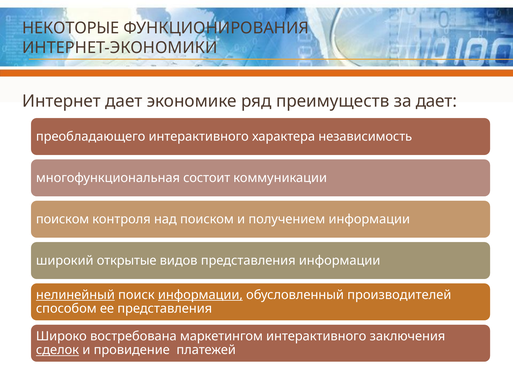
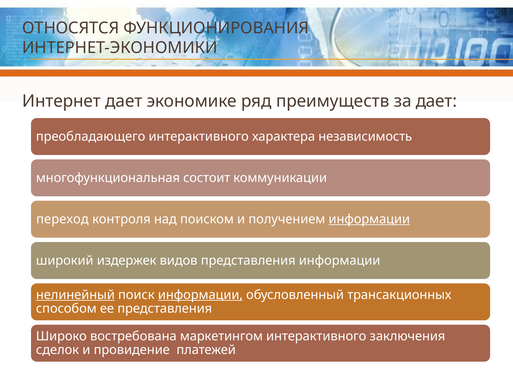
НЕКОТОРЫЕ: НЕКОТОРЫЕ -> ОТНОСЯТСЯ
поиском at (63, 219): поиском -> переход
информации at (369, 219) underline: none -> present
открытые: открытые -> издержек
производителей: производителей -> трансакционных
сделок underline: present -> none
